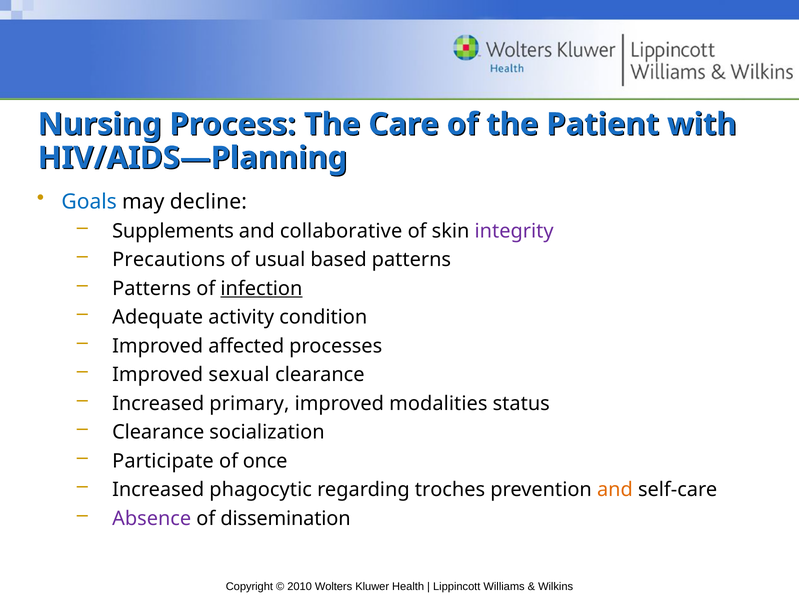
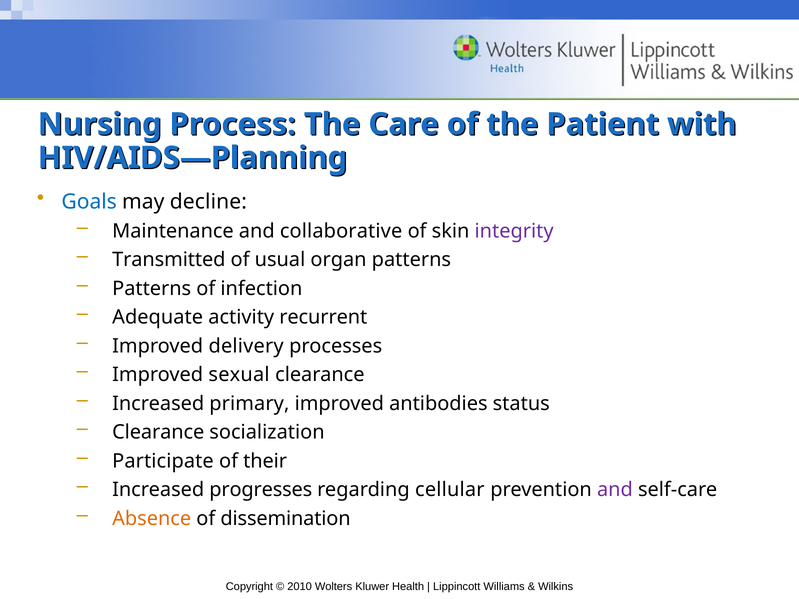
Supplements: Supplements -> Maintenance
Precautions: Precautions -> Transmitted
based: based -> organ
infection underline: present -> none
condition: condition -> recurrent
affected: affected -> delivery
modalities: modalities -> antibodies
once: once -> their
phagocytic: phagocytic -> progresses
troches: troches -> cellular
and at (615, 490) colour: orange -> purple
Absence colour: purple -> orange
